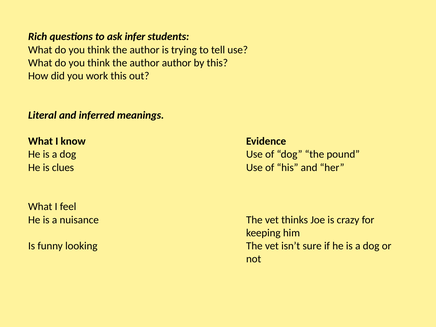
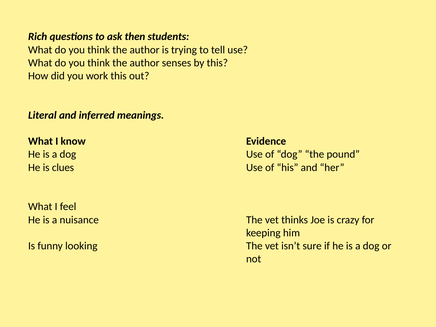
infer: infer -> then
author author: author -> senses
